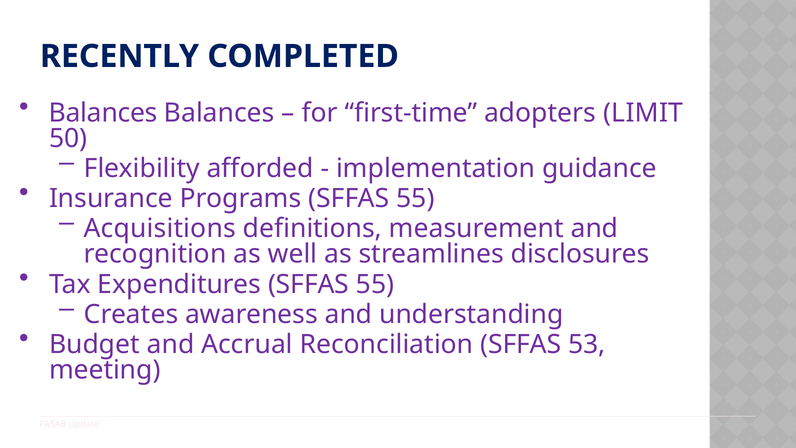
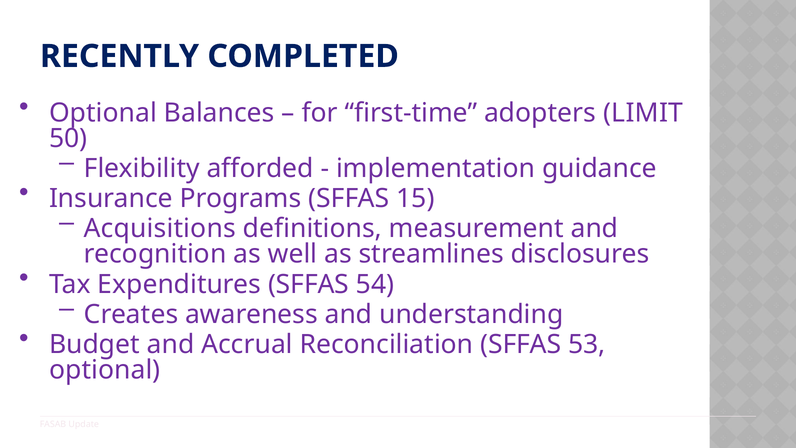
Balances at (103, 113): Balances -> Optional
Programs SFFAS 55: 55 -> 15
Expenditures SFFAS 55: 55 -> 54
meeting at (105, 370): meeting -> optional
